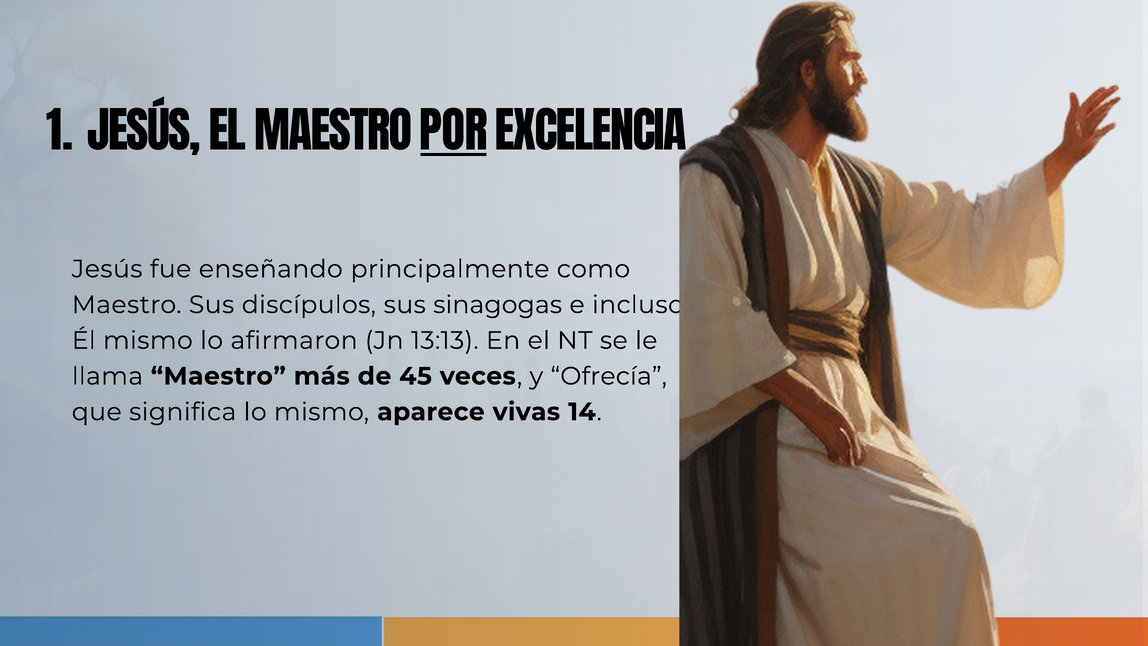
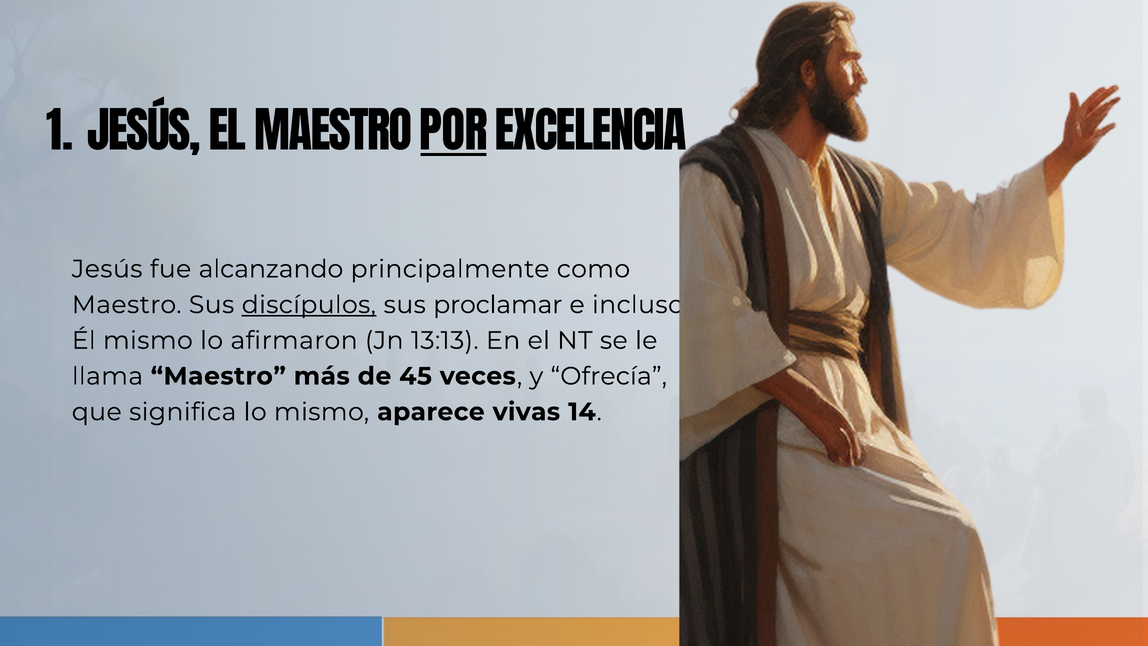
enseñando: enseñando -> alcanzando
discípulos underline: none -> present
sinagogas: sinagogas -> proclamar
